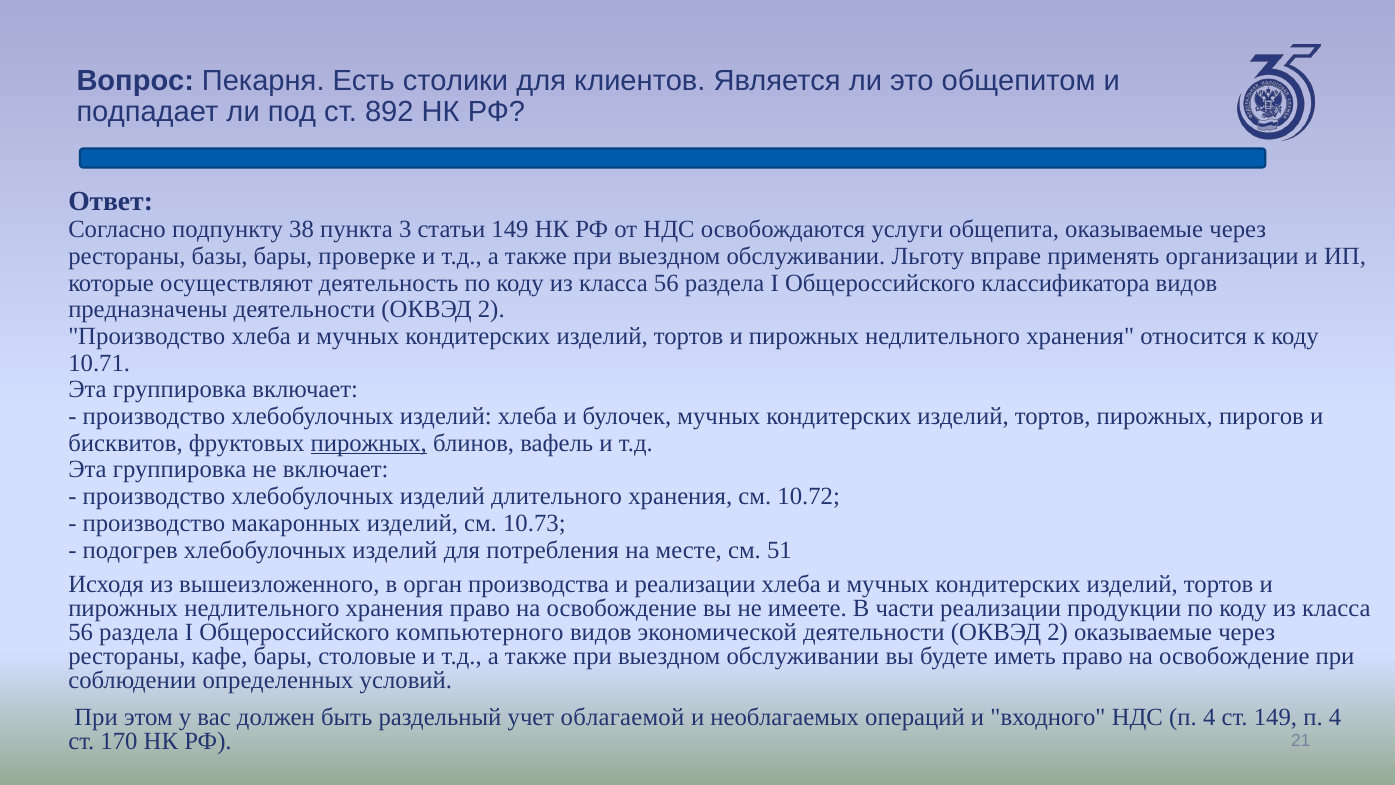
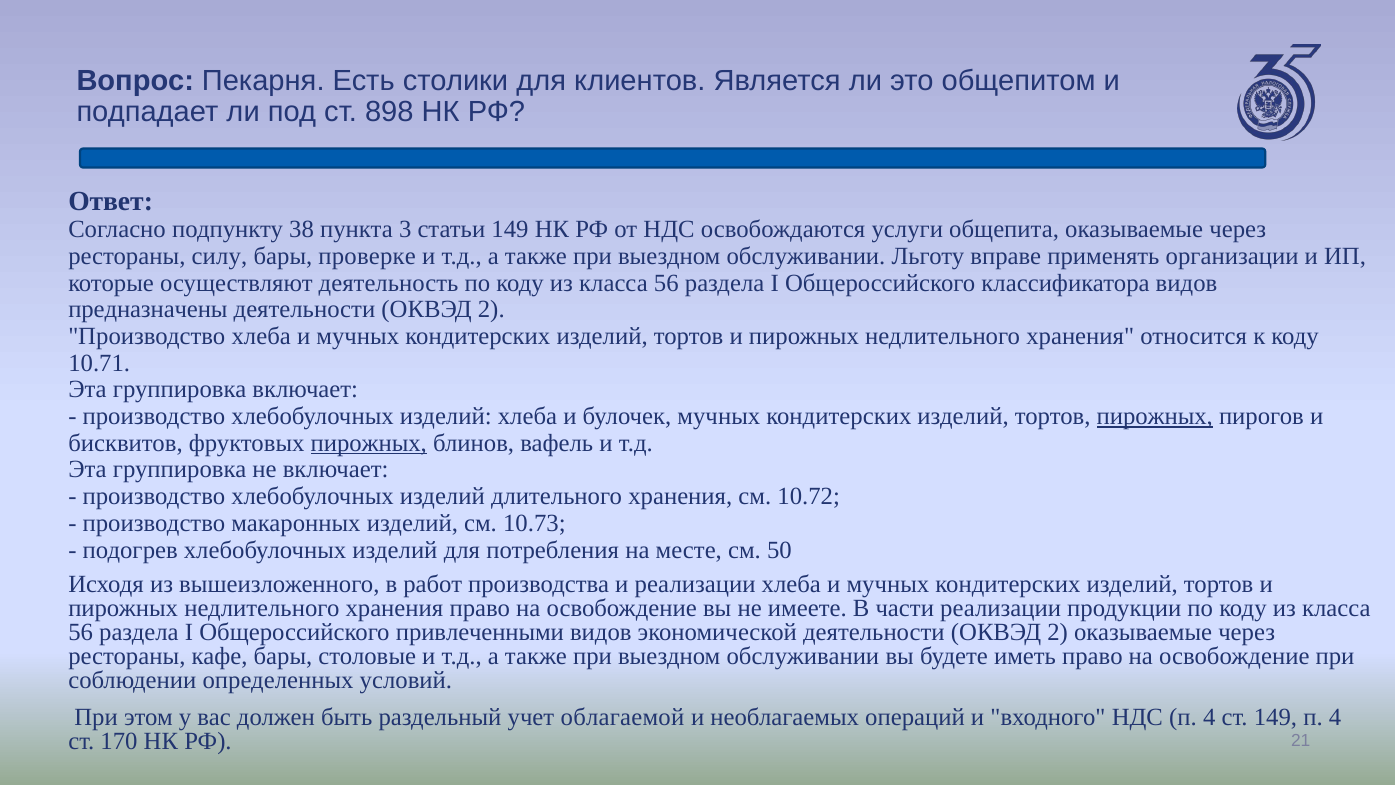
892: 892 -> 898
базы: базы -> силу
пирожных at (1155, 416) underline: none -> present
51: 51 -> 50
орган: орган -> работ
компьютерного: компьютерного -> привлеченными
